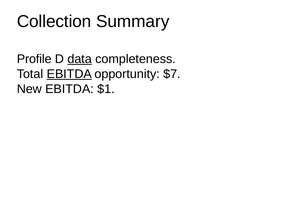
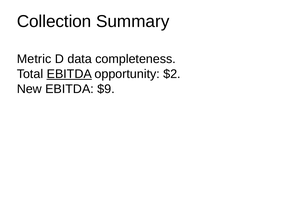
Profile: Profile -> Metric
data underline: present -> none
$7: $7 -> $2
$1: $1 -> $9
